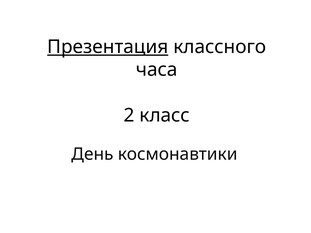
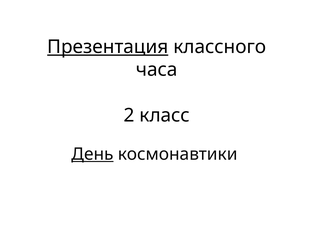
День underline: none -> present
